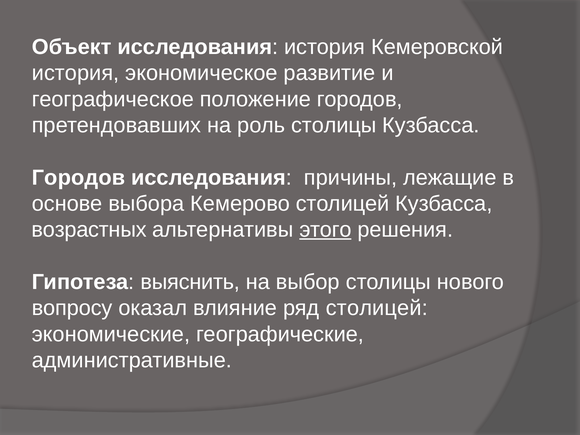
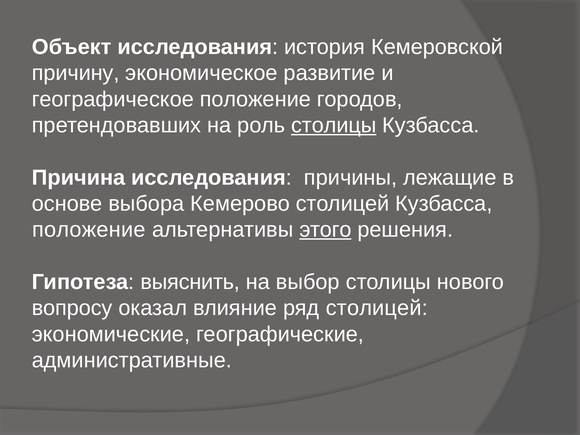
история at (76, 73): история -> причину
столицы at (334, 125) underline: none -> present
Городов at (78, 178): Городов -> Причина
возрастных at (89, 230): возрастных -> положение
